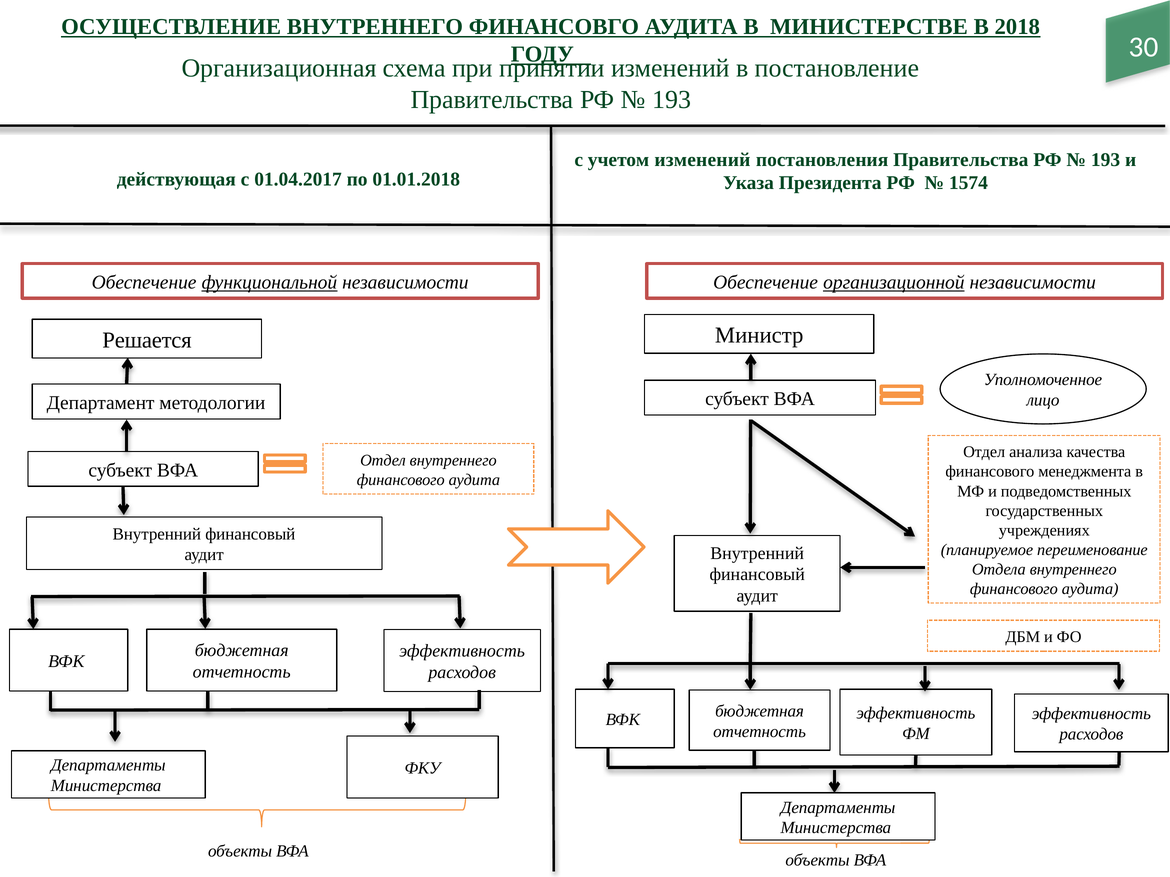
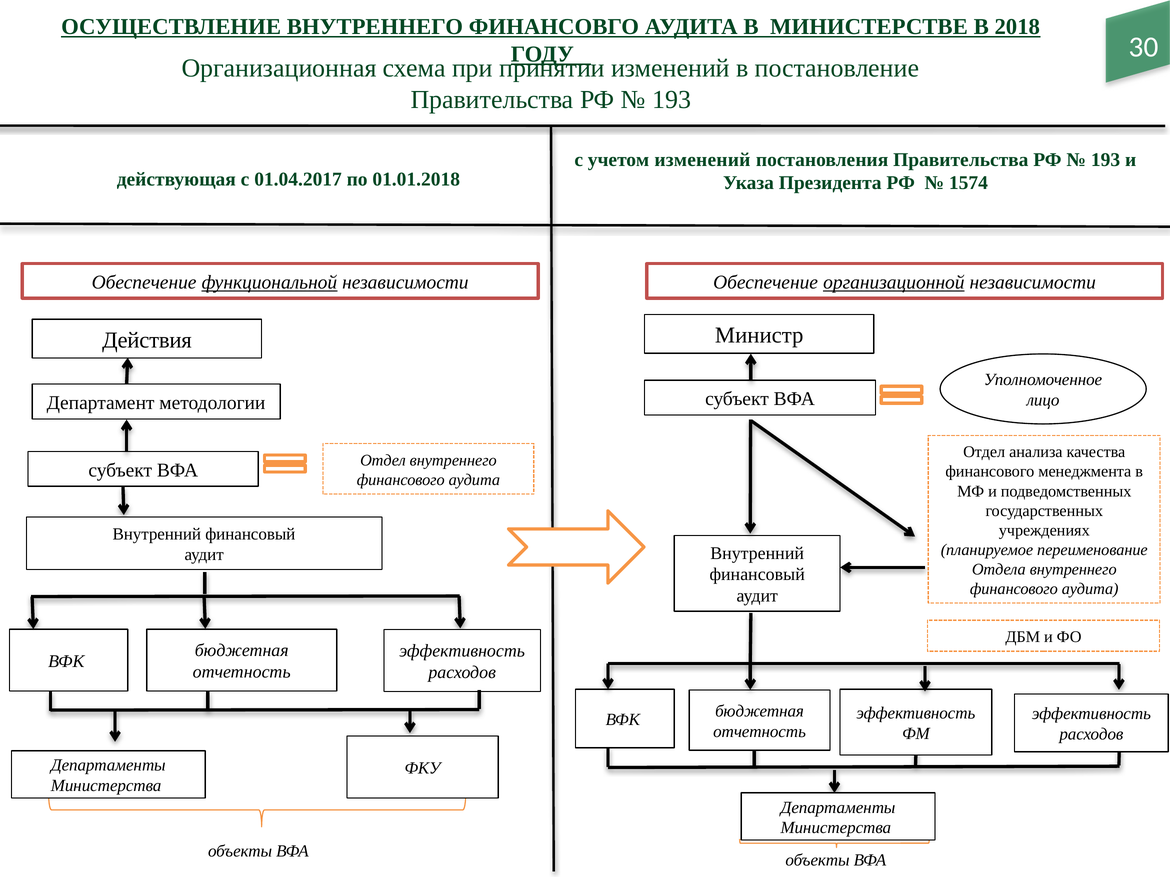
Решается: Решается -> Действия
